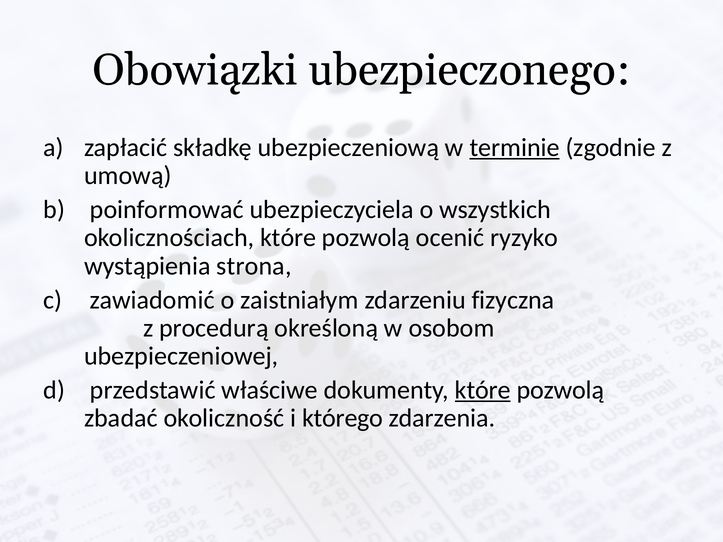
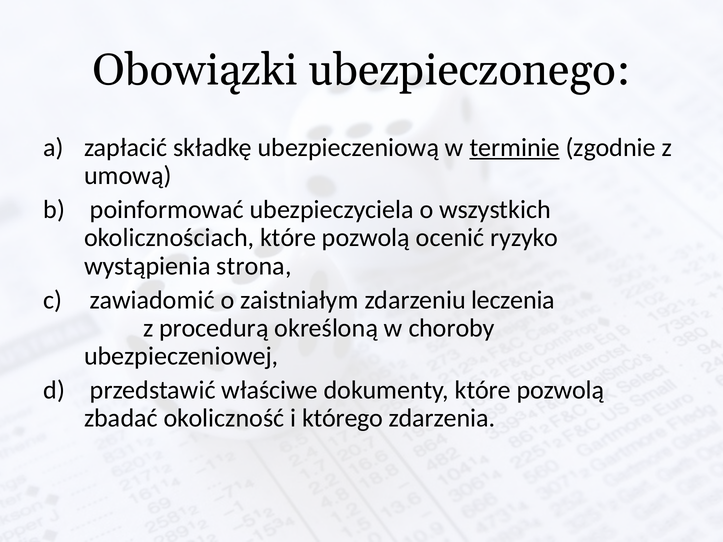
fizyczna: fizyczna -> leczenia
osobom: osobom -> choroby
które at (483, 390) underline: present -> none
